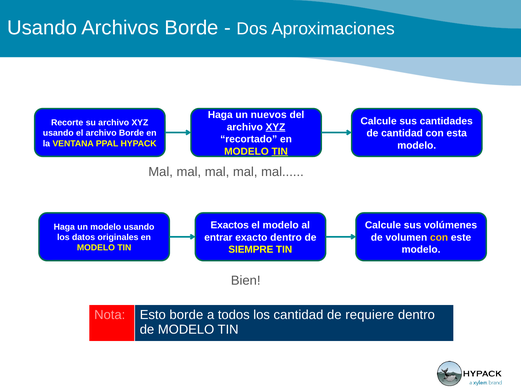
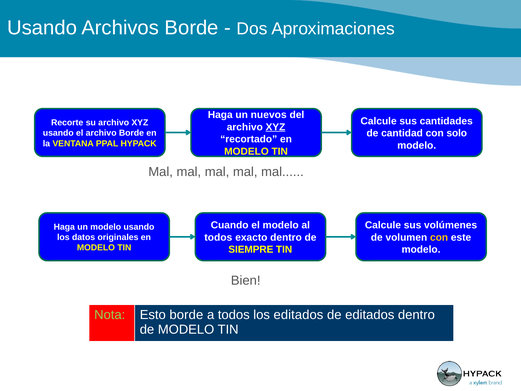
esta: esta -> solo
TIN at (280, 151) underline: present -> none
Exactos: Exactos -> Cuando
entrar at (218, 237): entrar -> todos
Nota colour: pink -> light green
los cantidad: cantidad -> editados
de requiere: requiere -> editados
